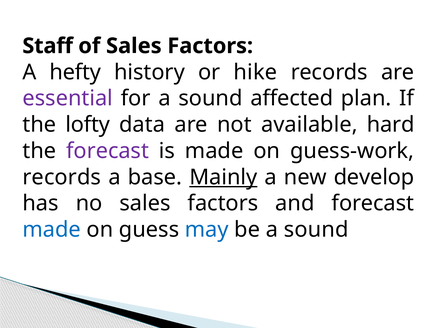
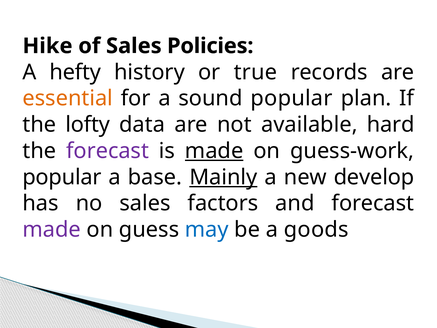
Staff: Staff -> Hike
of Sales Factors: Factors -> Policies
hike: hike -> true
essential colour: purple -> orange
sound affected: affected -> popular
made at (214, 151) underline: none -> present
records at (62, 177): records -> popular
made at (52, 229) colour: blue -> purple
be a sound: sound -> goods
